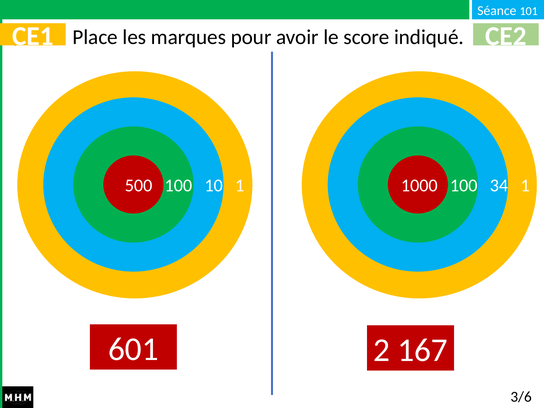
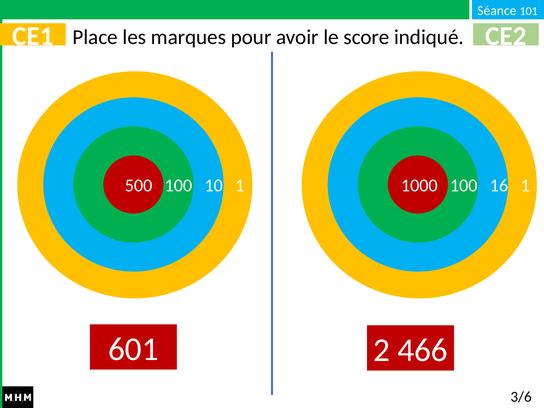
34: 34 -> 16
167: 167 -> 466
